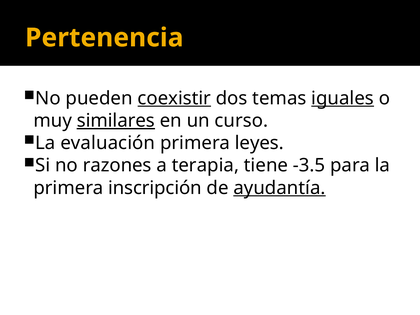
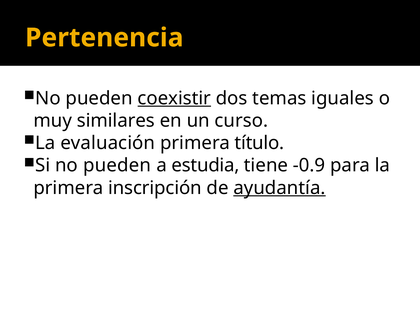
iguales underline: present -> none
similares underline: present -> none
leyes: leyes -> título
Si no razones: razones -> pueden
terapia: terapia -> estudia
-3.5: -3.5 -> -0.9
